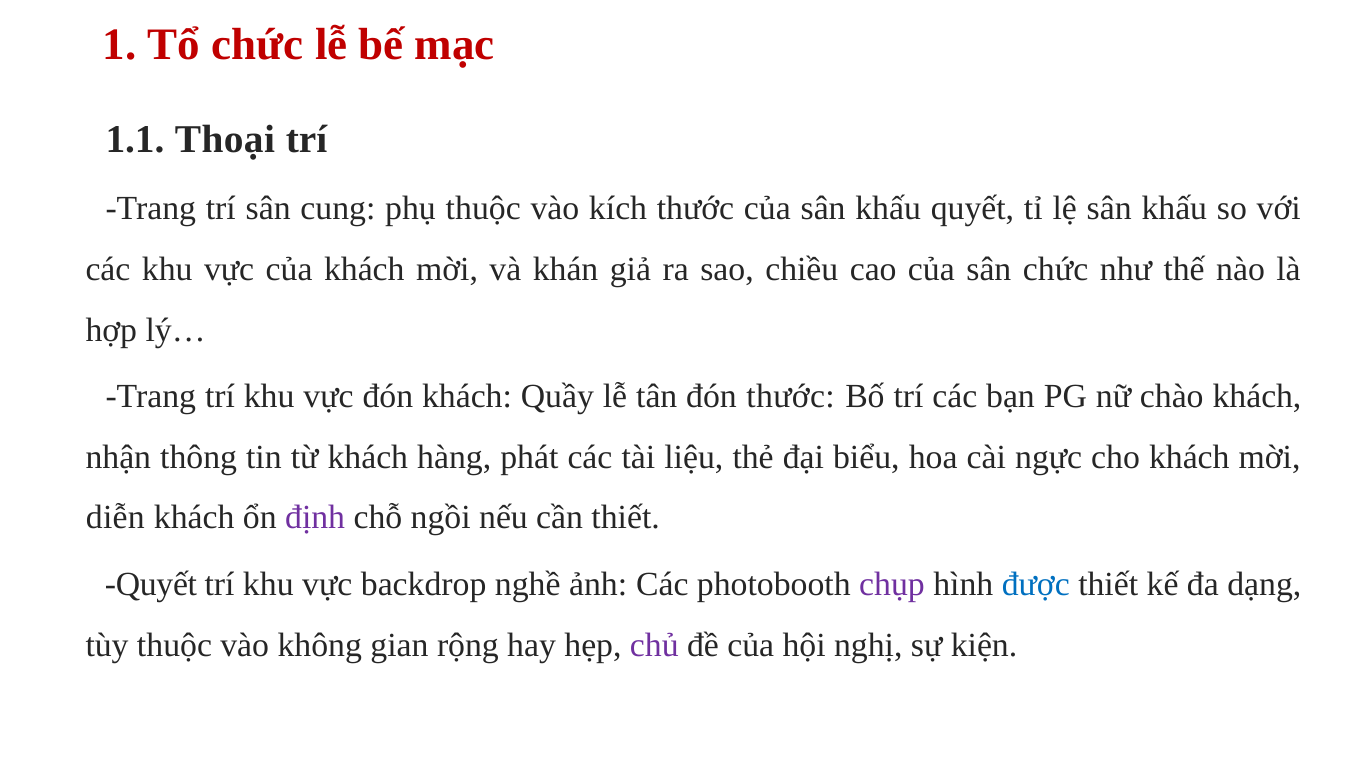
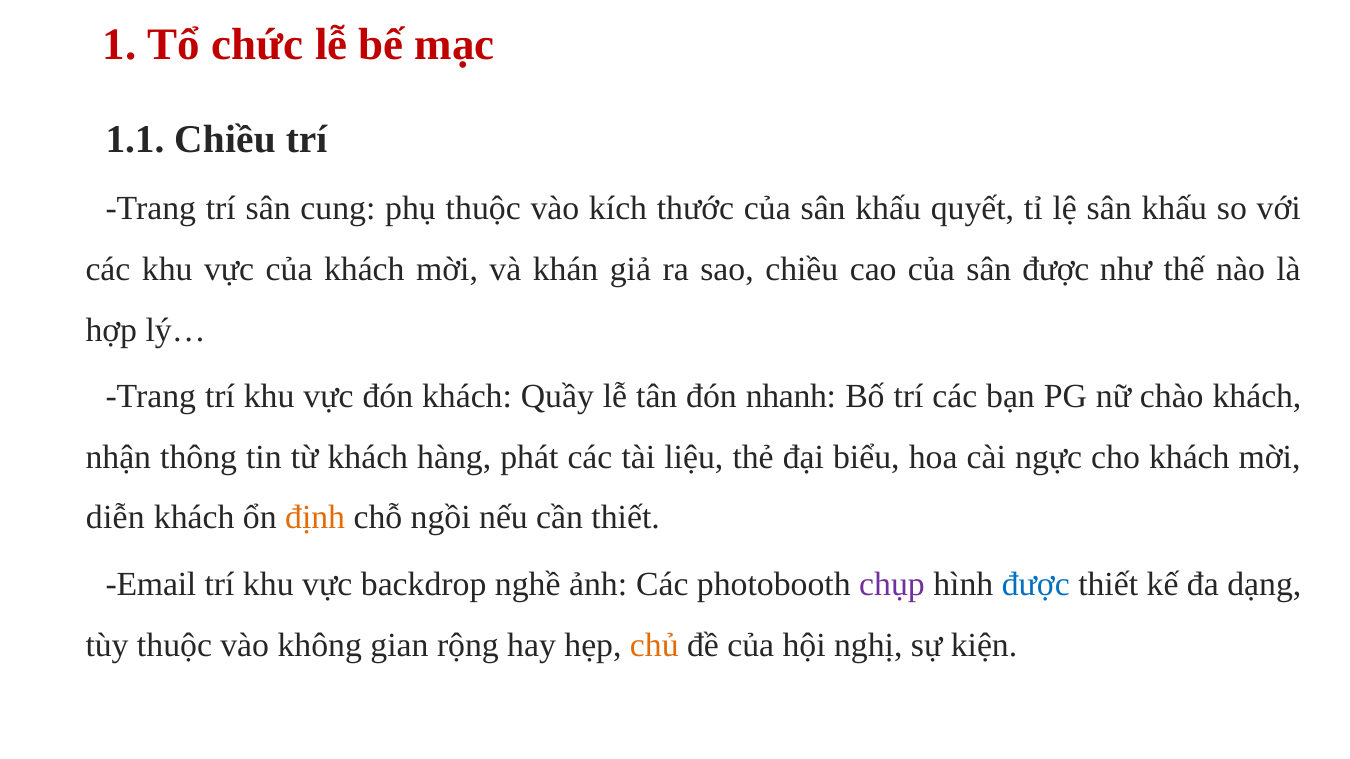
1.1 Thoại: Thoại -> Chiều
sân chức: chức -> được
đón thước: thước -> nhanh
định colour: purple -> orange
Quyết at (151, 584): Quyết -> Email
chủ colour: purple -> orange
